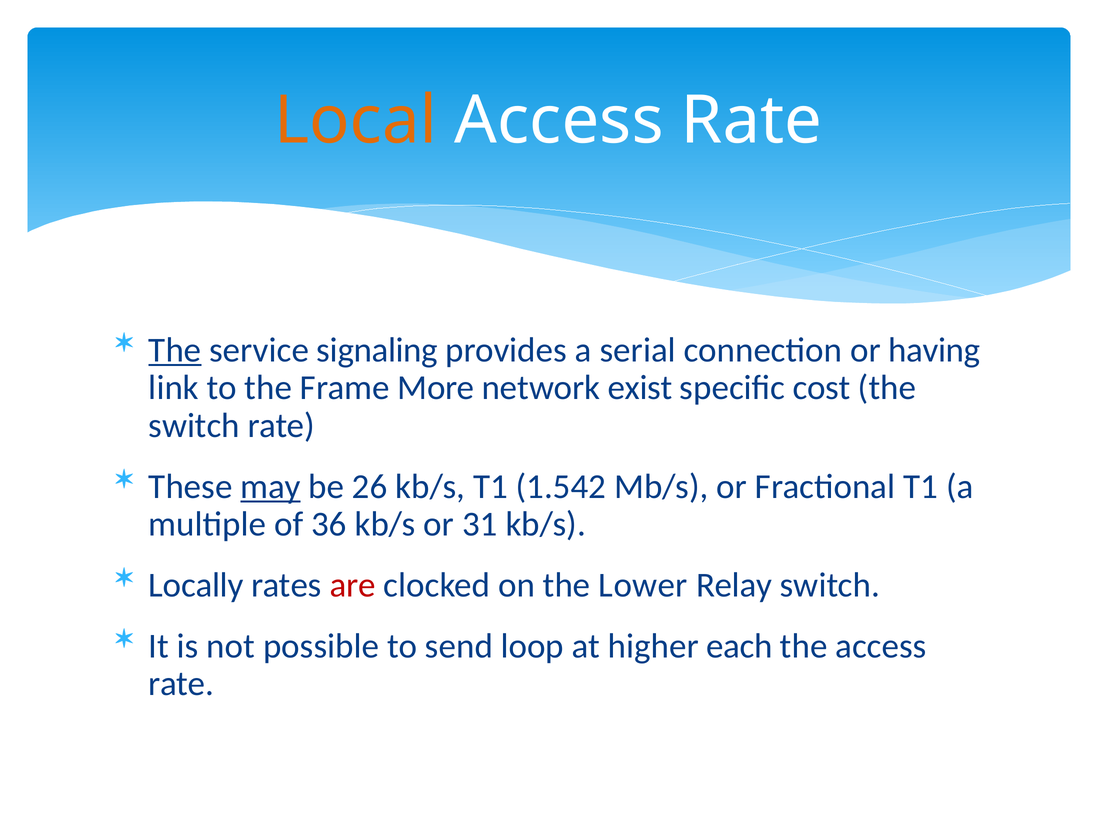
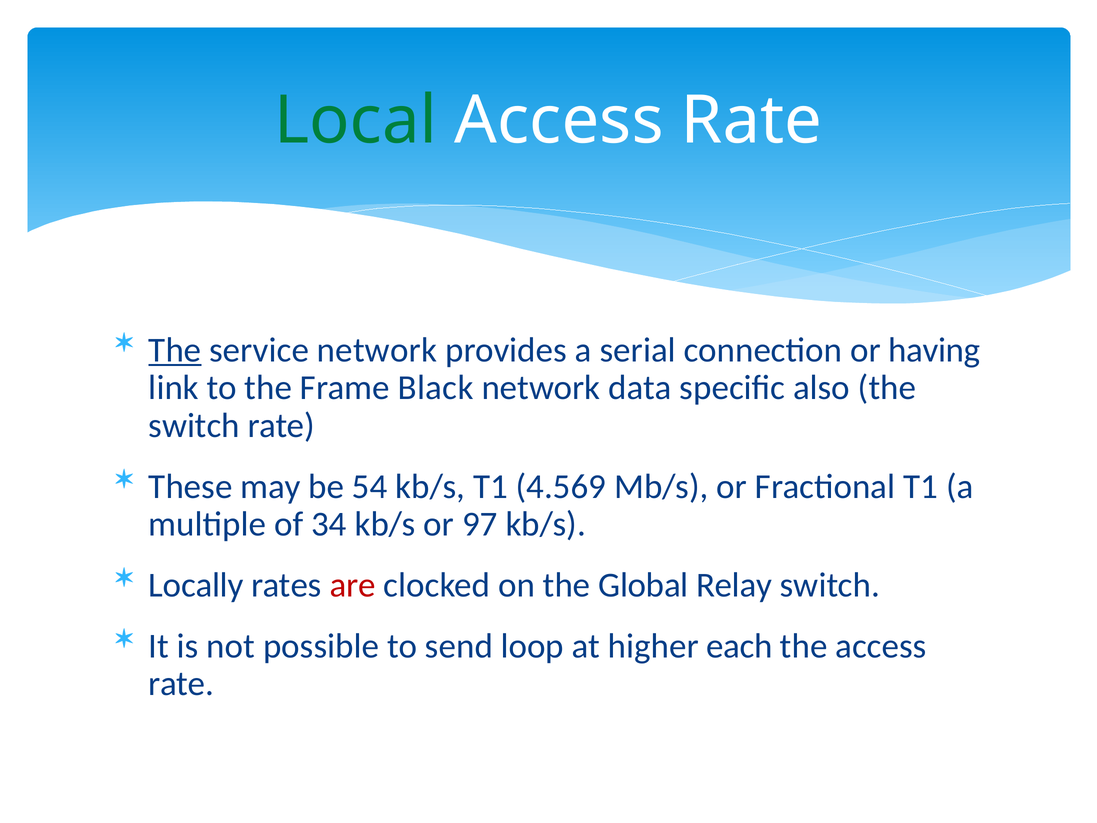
Local colour: orange -> green
service signaling: signaling -> network
More: More -> Black
exist: exist -> data
cost: cost -> also
may underline: present -> none
26: 26 -> 54
1.542: 1.542 -> 4.569
36: 36 -> 34
31: 31 -> 97
Lower: Lower -> Global
